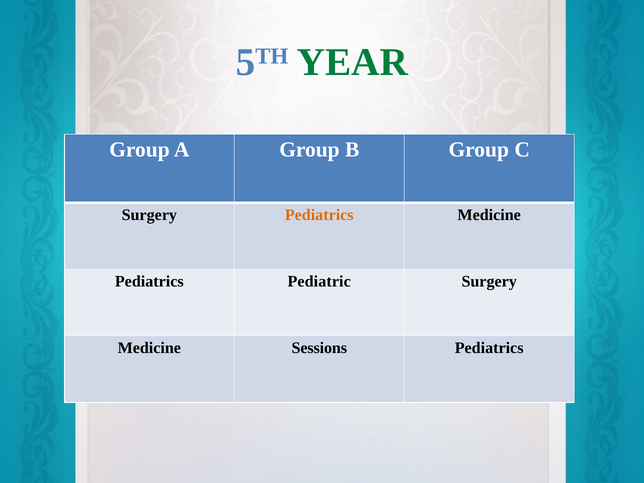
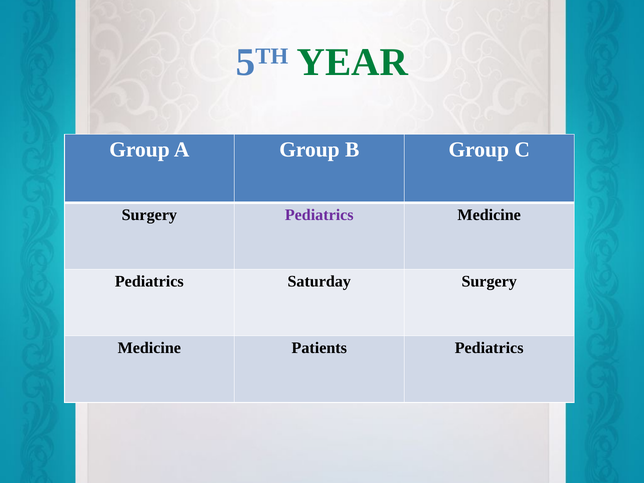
Pediatrics at (319, 215) colour: orange -> purple
Pediatric: Pediatric -> Saturday
Sessions: Sessions -> Patients
